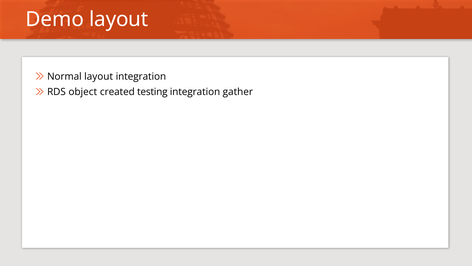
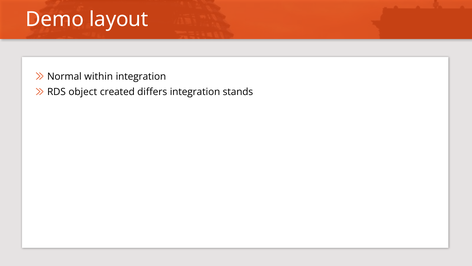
Normal layout: layout -> within
testing: testing -> differs
gather: gather -> stands
